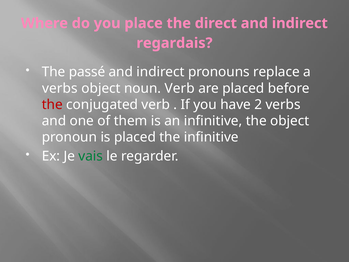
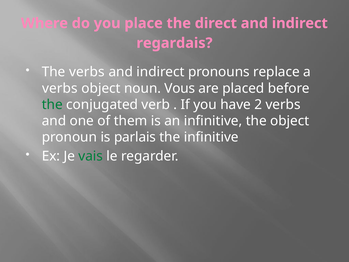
The passé: passé -> verbs
noun Verb: Verb -> Vous
the at (52, 104) colour: red -> green
is placed: placed -> parlais
